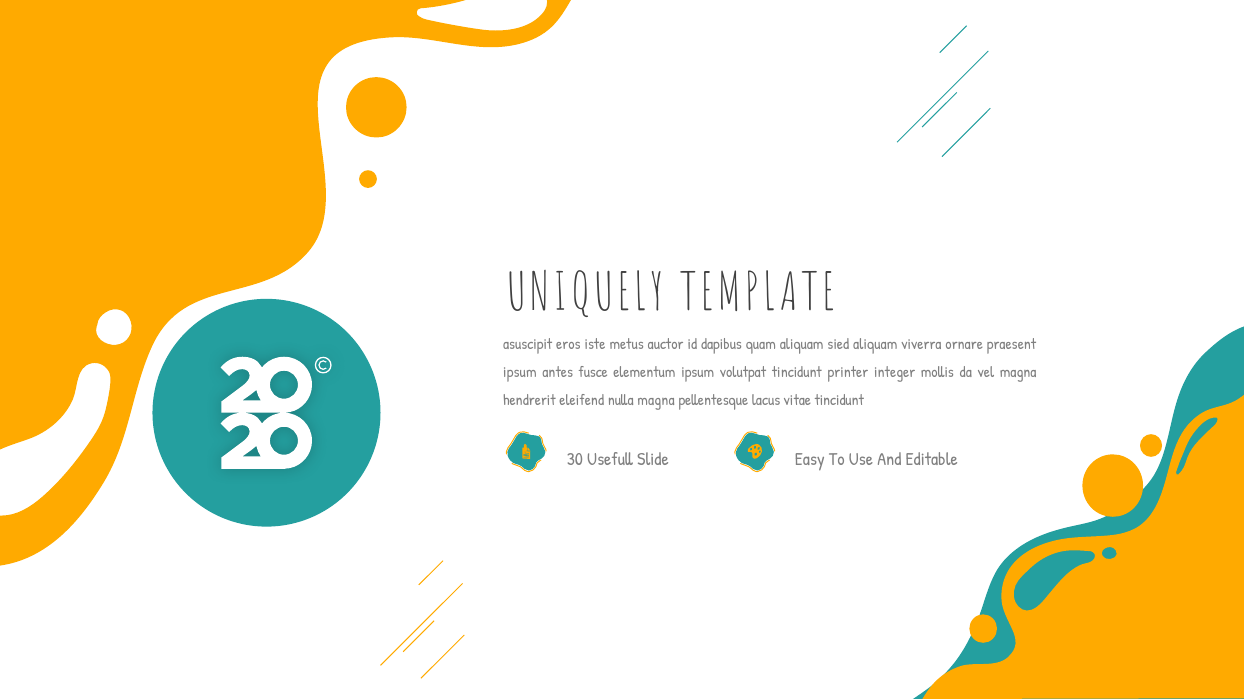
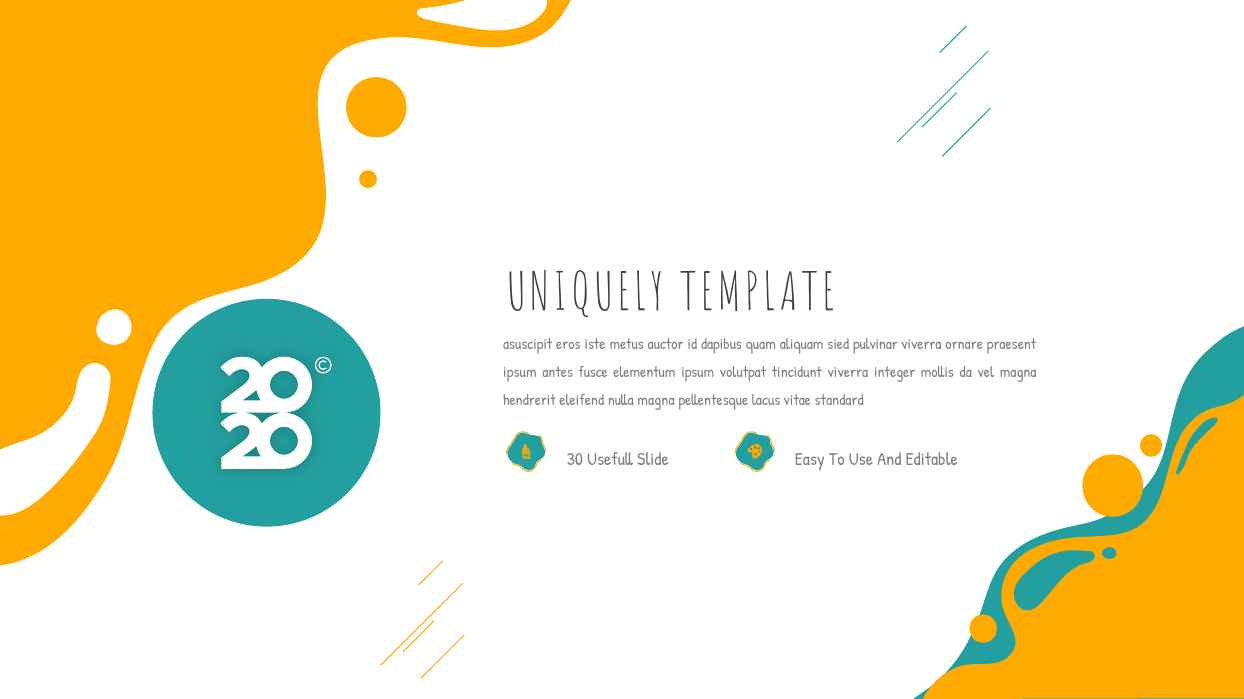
sied aliquam: aliquam -> pulvinar
tincidunt printer: printer -> viverra
vitae tincidunt: tincidunt -> standard
